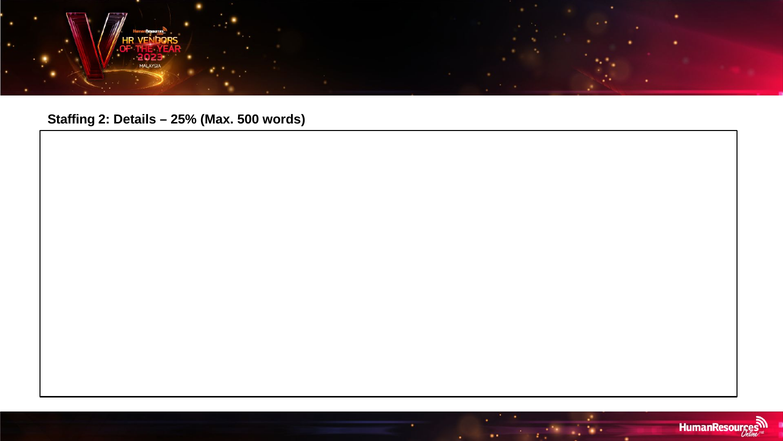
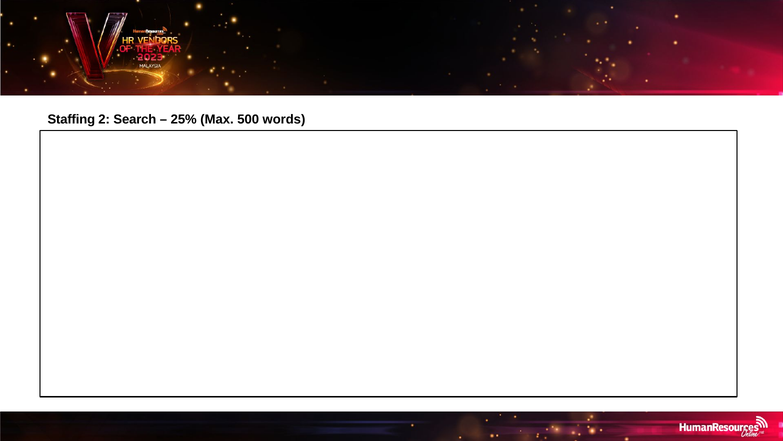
Details: Details -> Search
